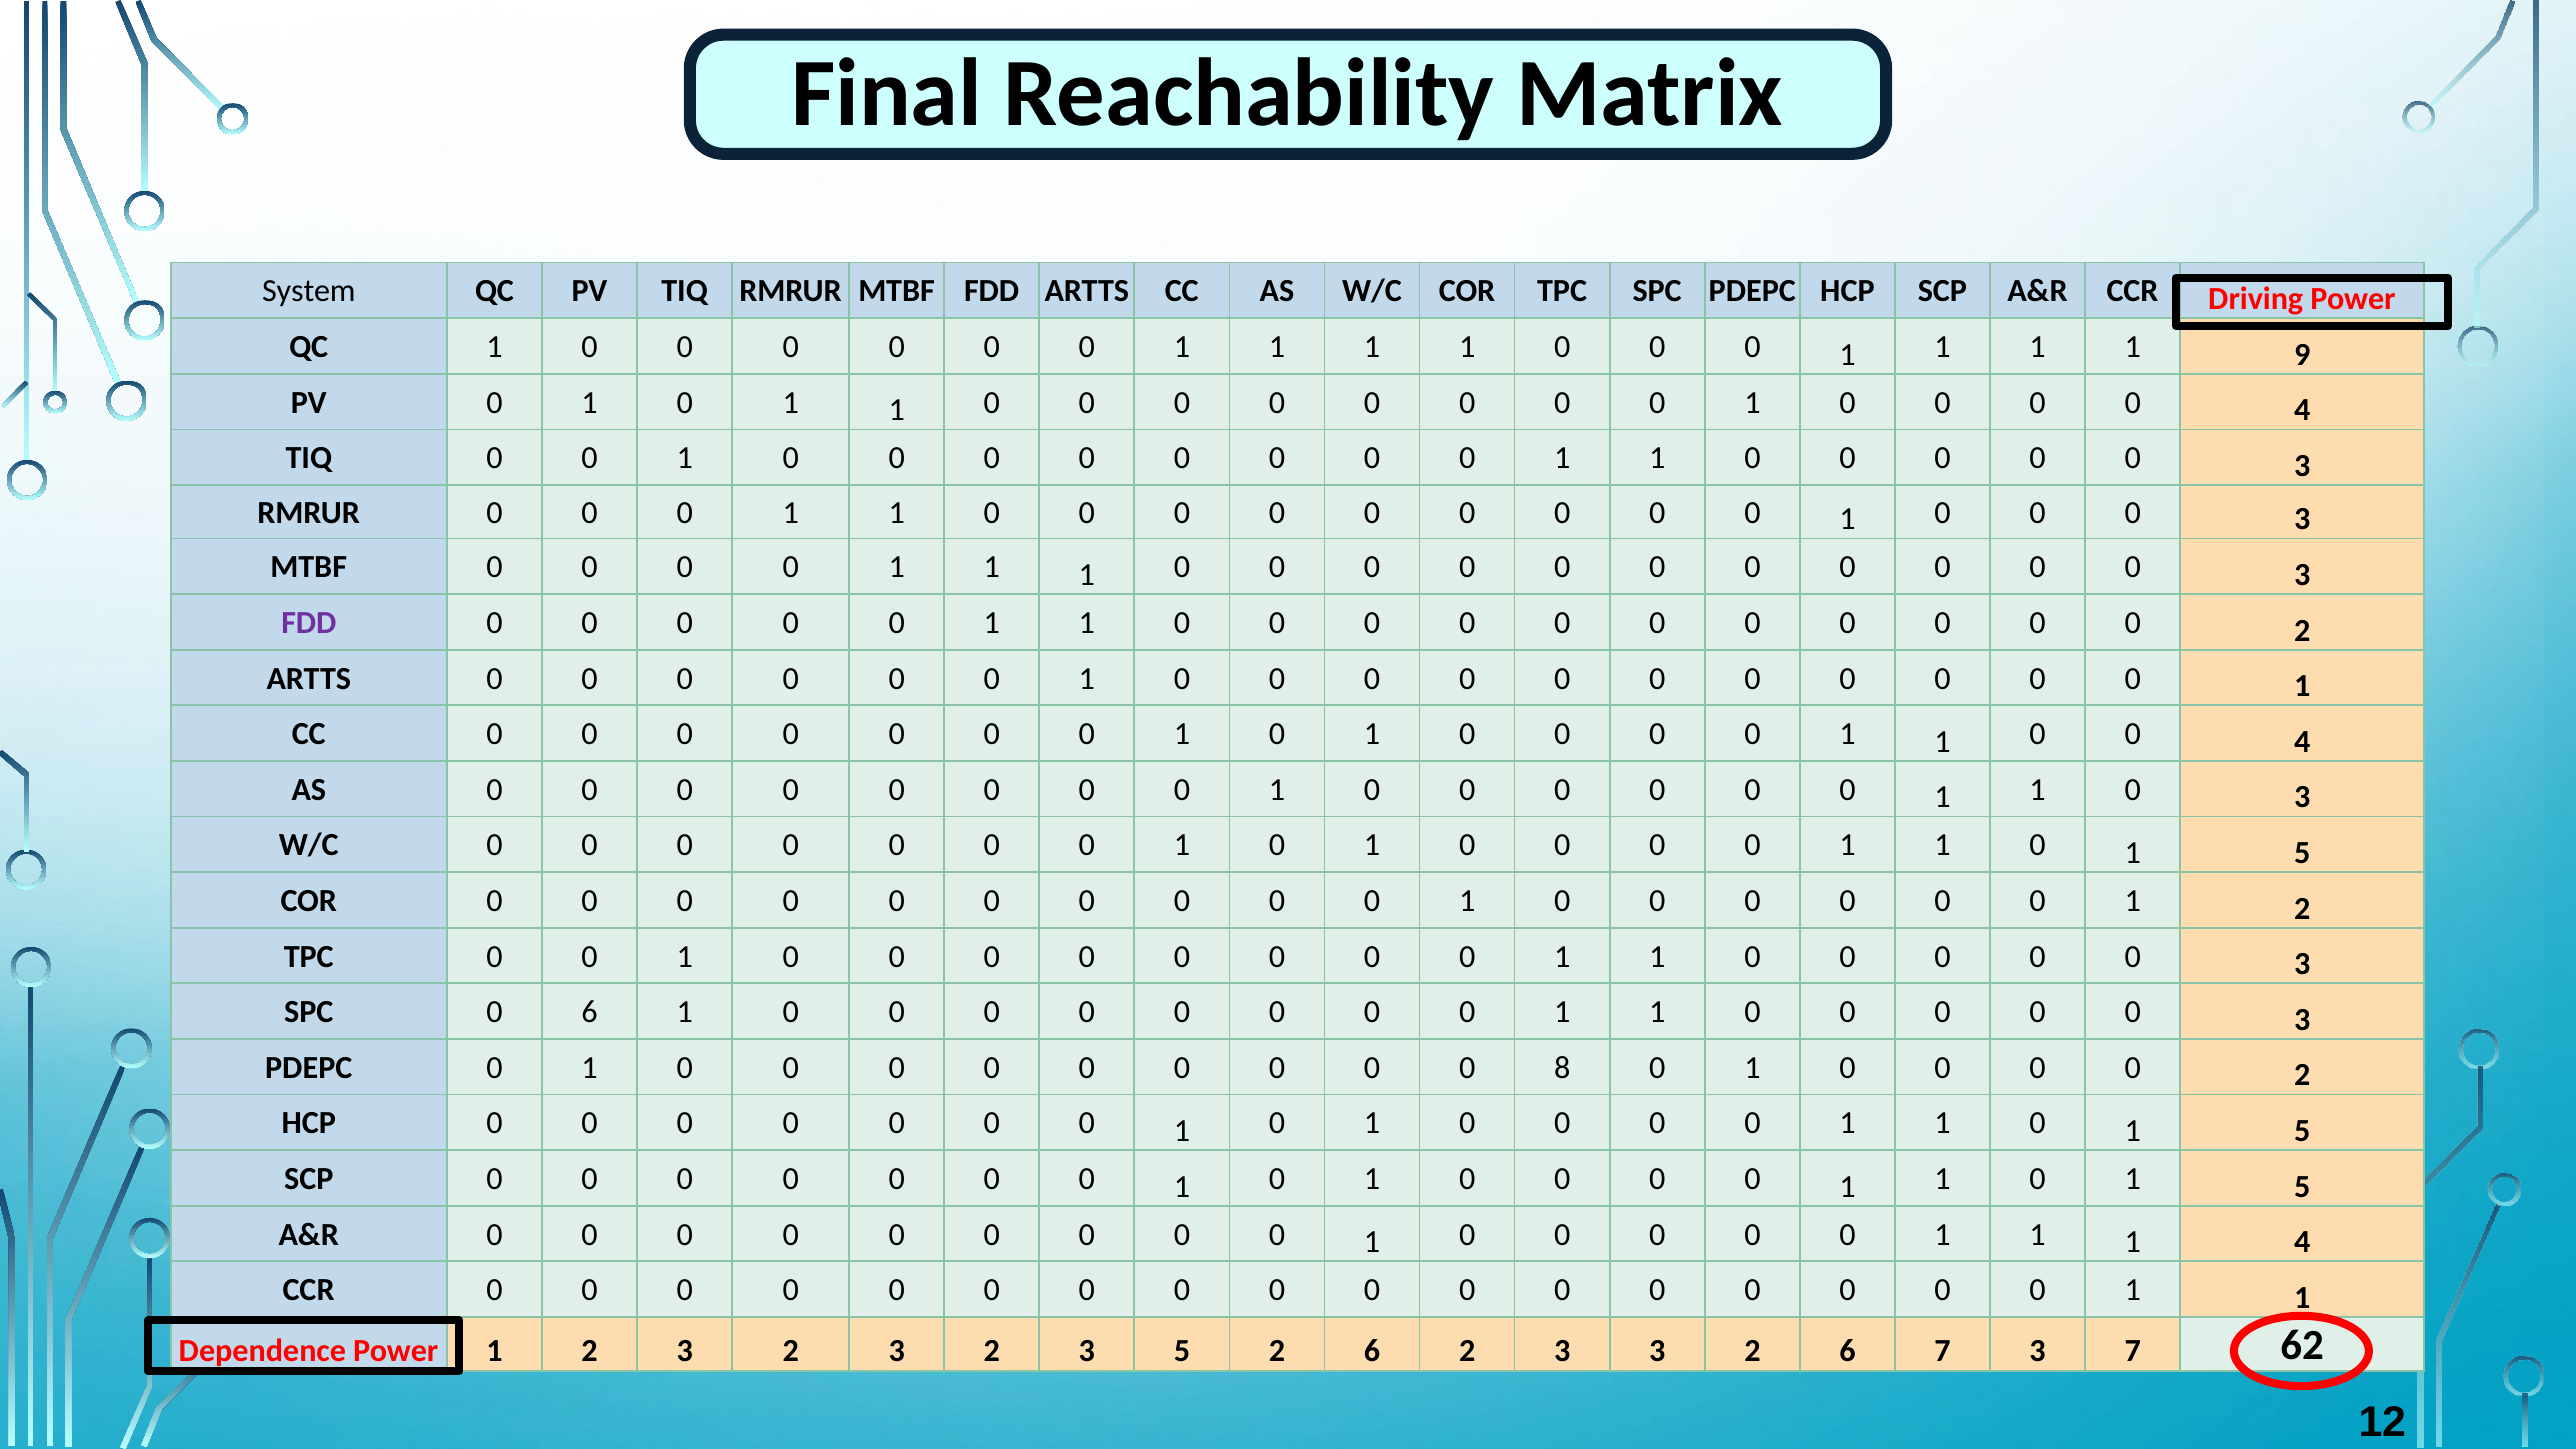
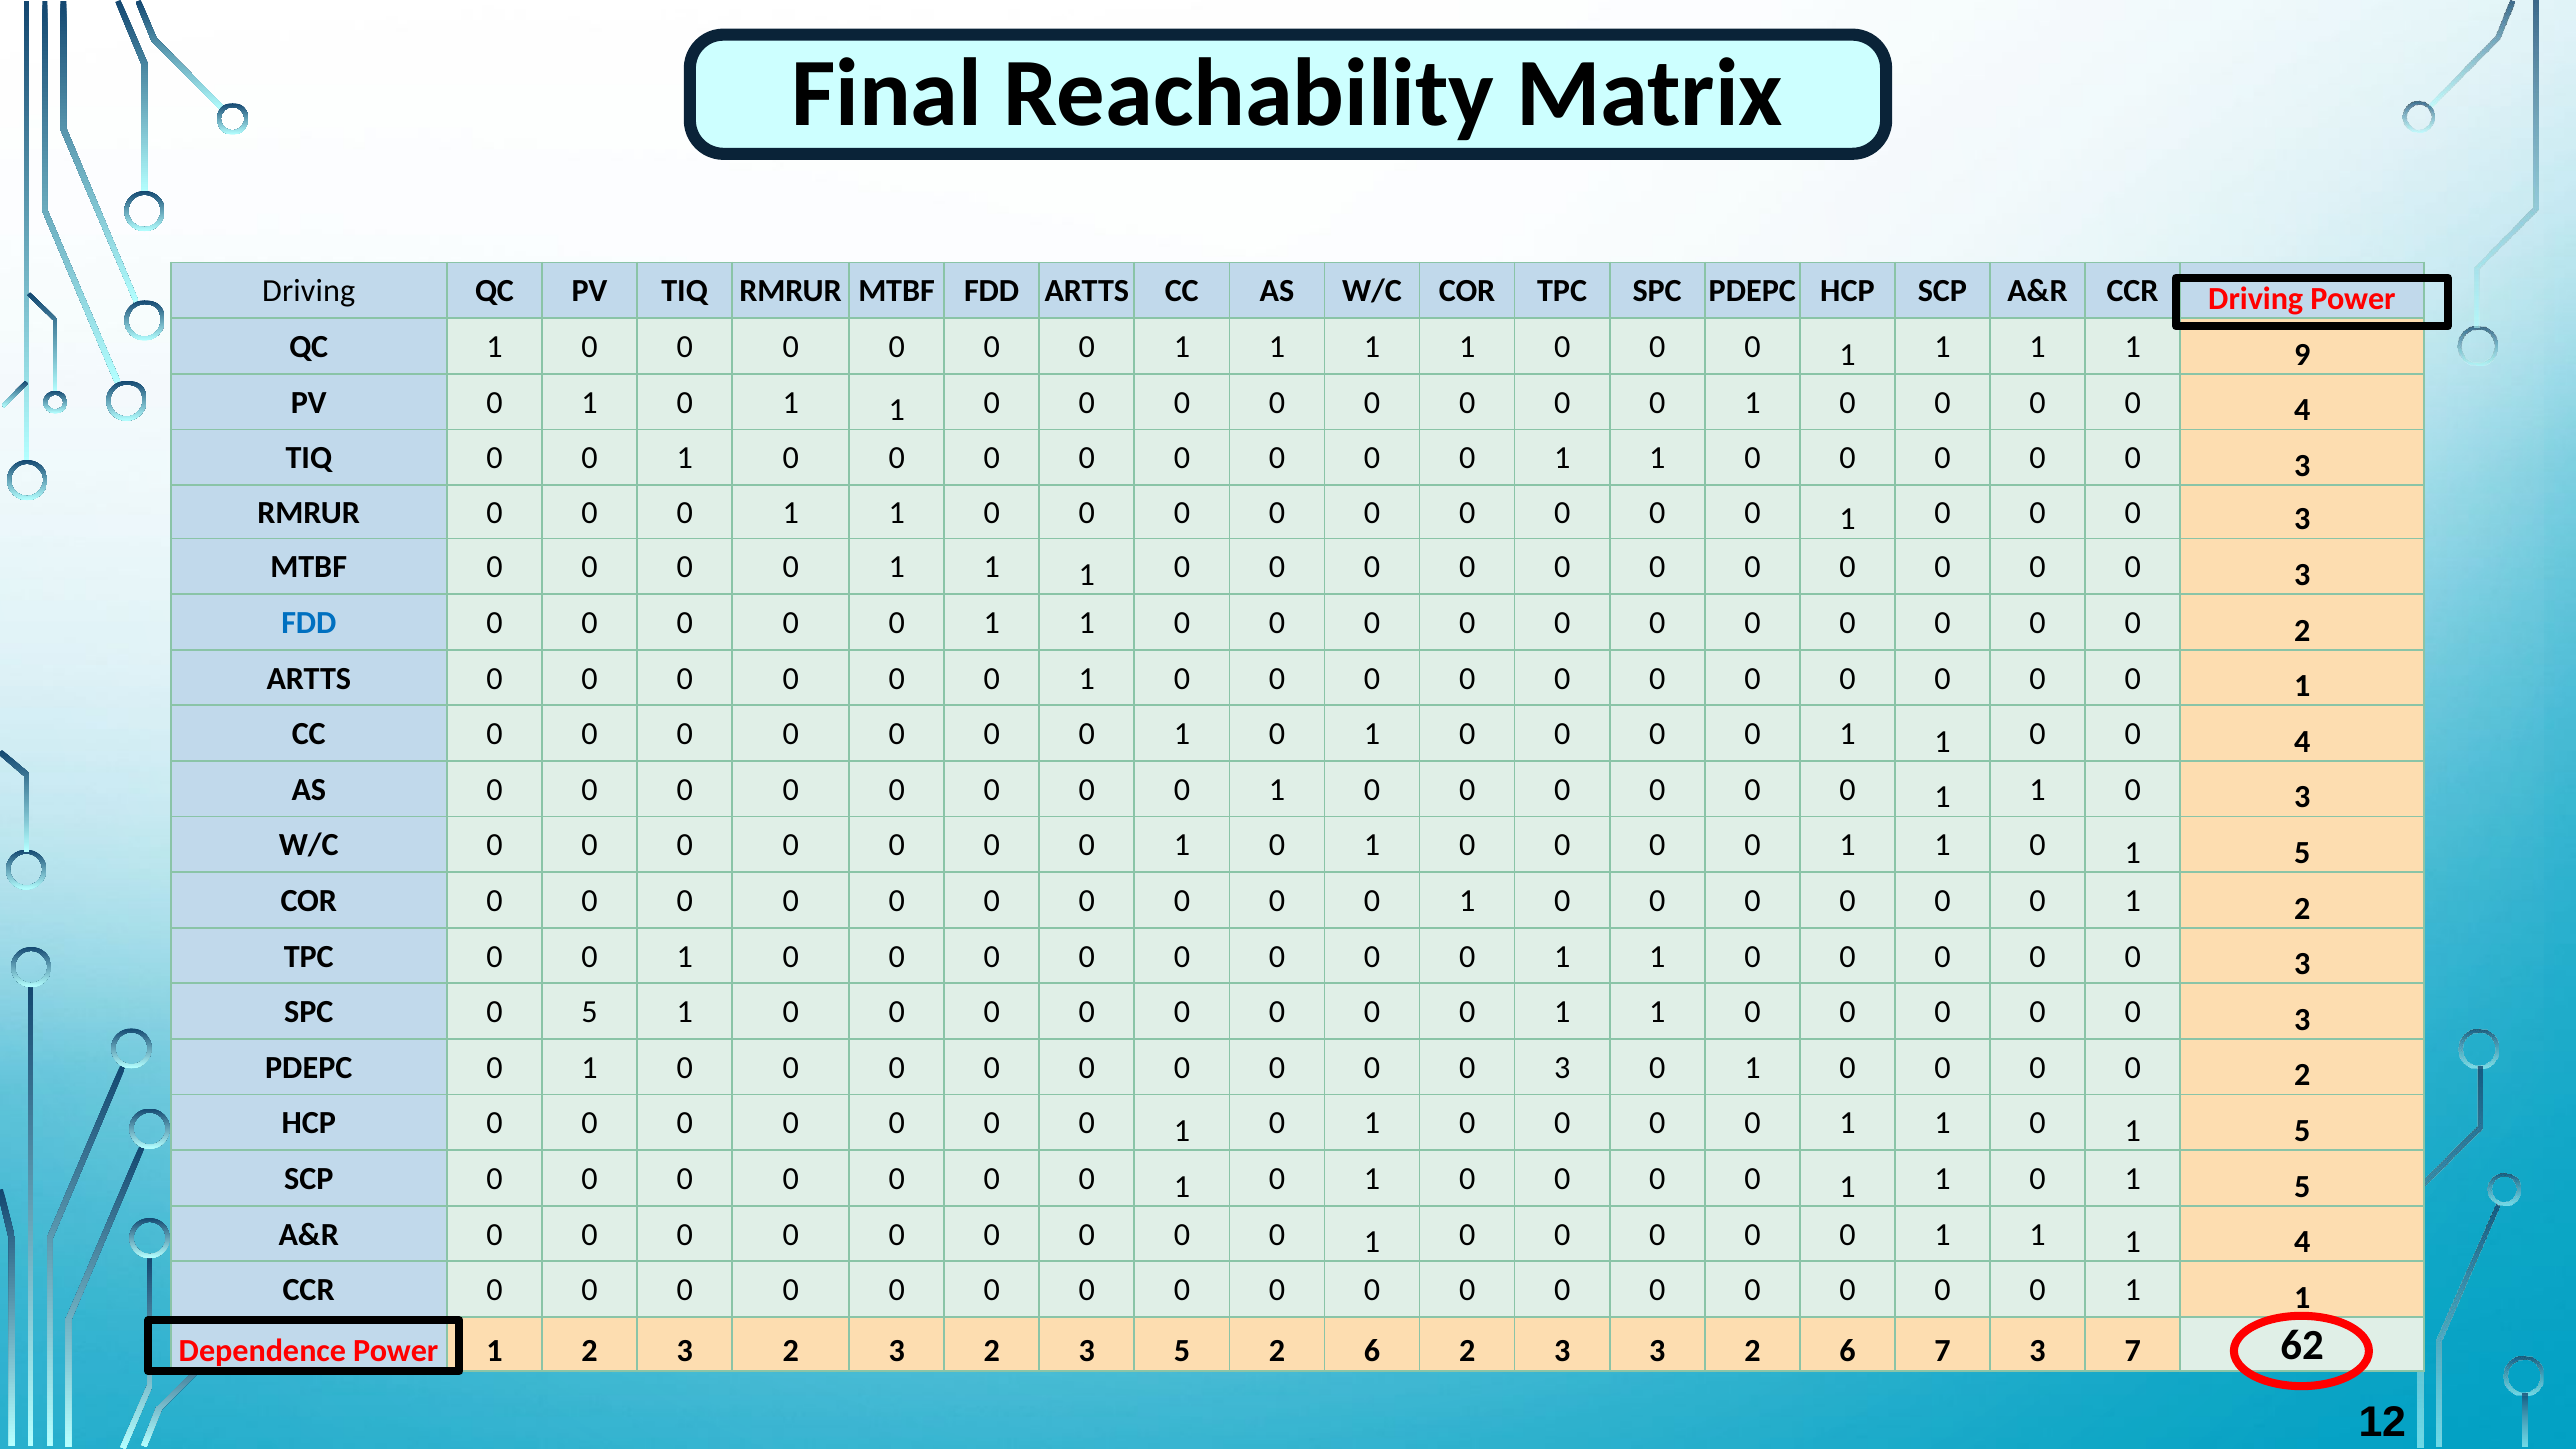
System at (309, 291): System -> Driving
FDD at (309, 623) colour: purple -> blue
0 6: 6 -> 5
8 at (1562, 1068): 8 -> 3
